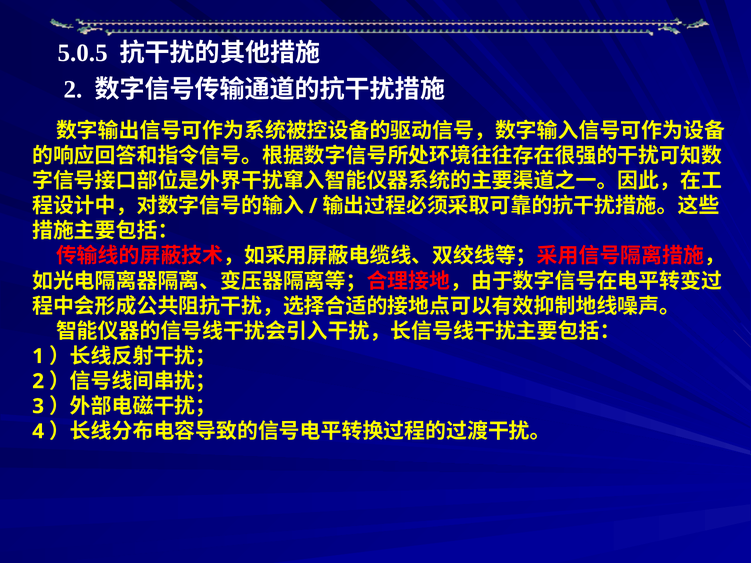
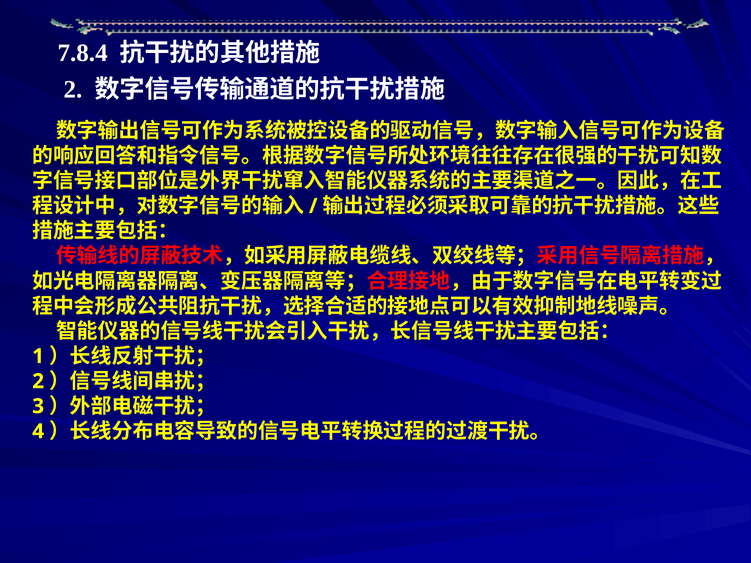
5.0.5: 5.0.5 -> 7.8.4
